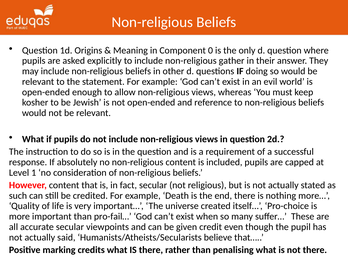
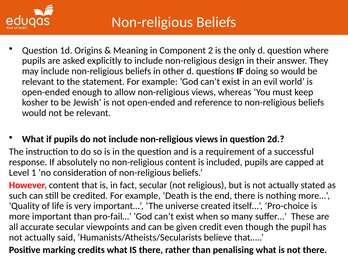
0: 0 -> 2
gather: gather -> design
